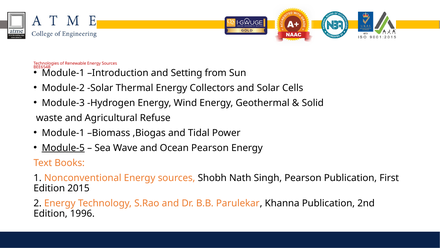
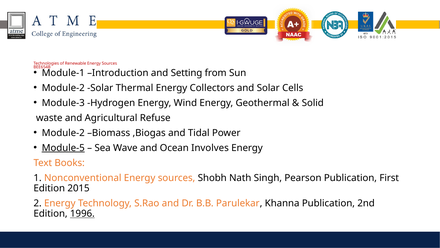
Module-1 at (63, 133): Module-1 -> Module-2
Ocean Pearson: Pearson -> Involves
1996 underline: none -> present
